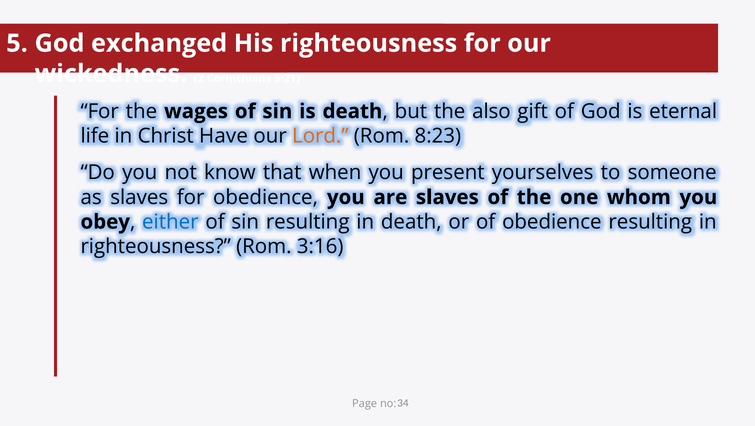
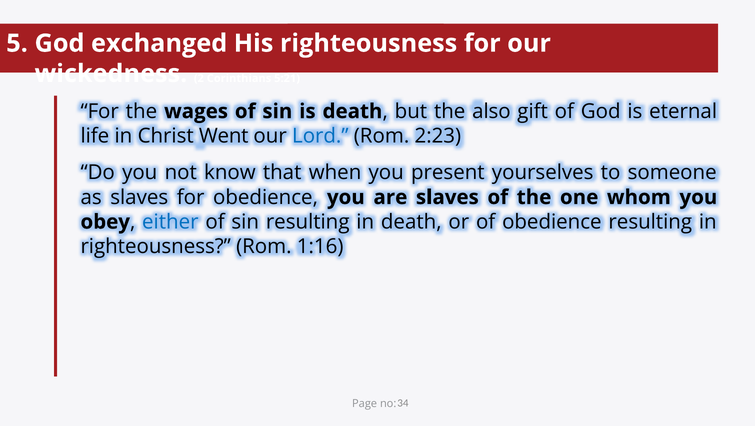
Have: Have -> Went
Lord colour: orange -> blue
8:23: 8:23 -> 2:23
3:16: 3:16 -> 1:16
